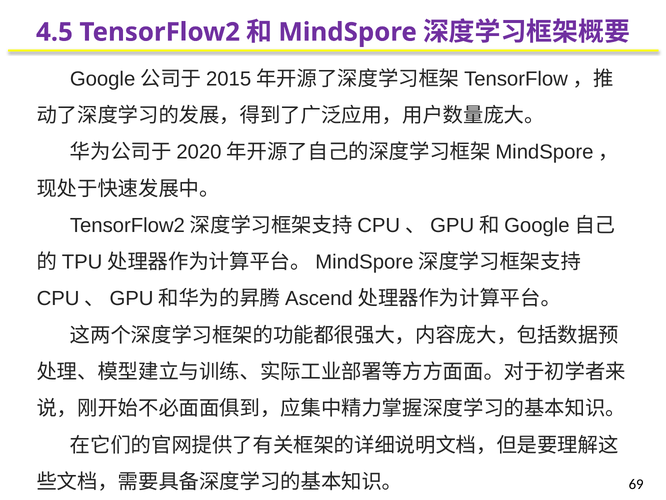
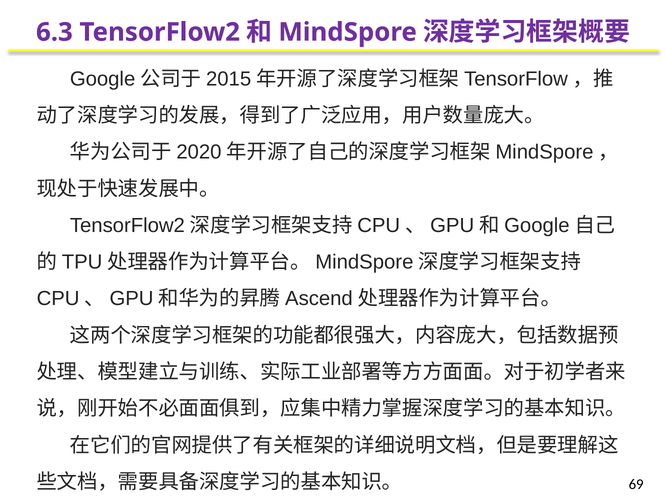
4.5: 4.5 -> 6.3
